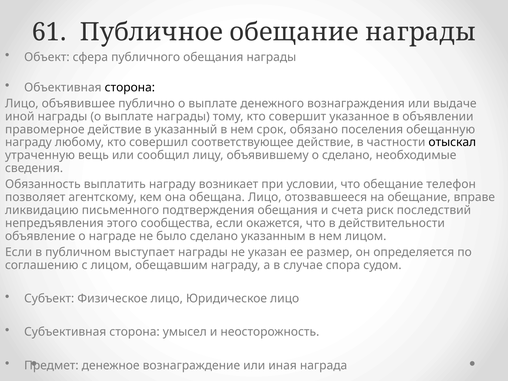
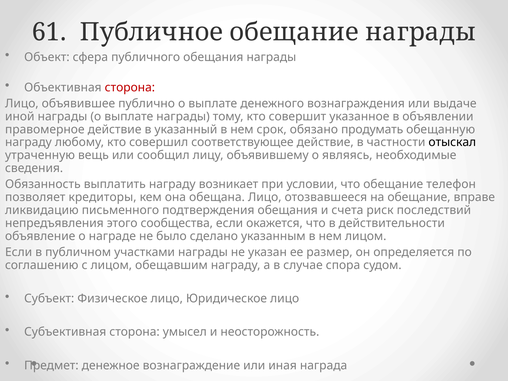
сторона at (130, 87) colour: black -> red
поселения: поселения -> продумать
о сделано: сделано -> являясь
агентскому: агентскому -> кредиторы
выступает: выступает -> участками
